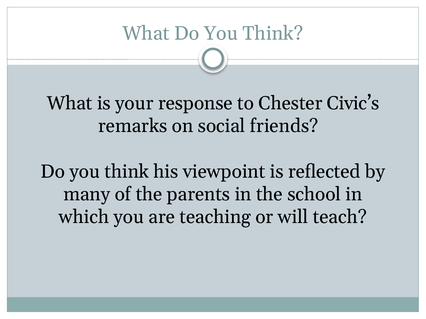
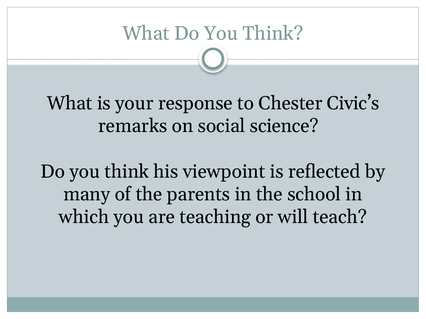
friends: friends -> science
